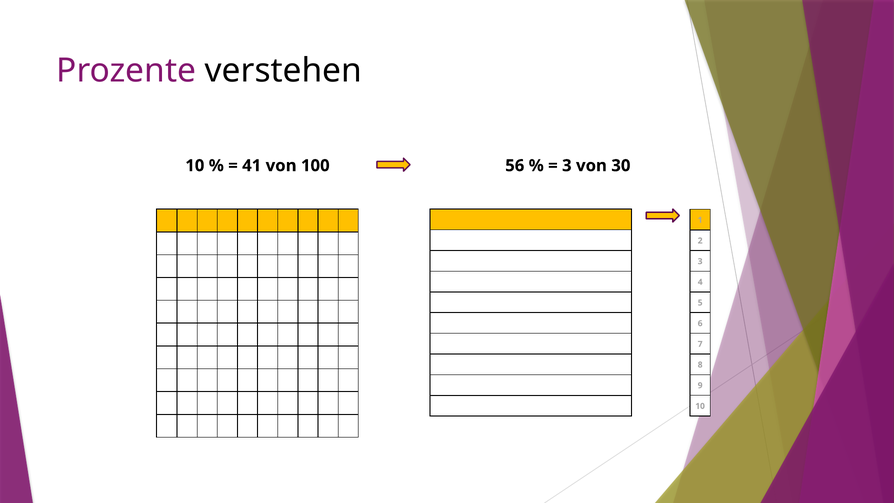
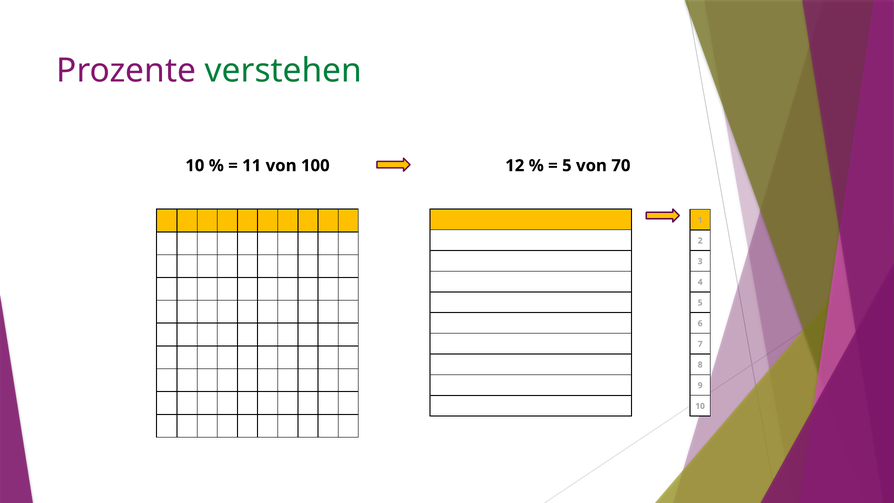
verstehen colour: black -> green
41: 41 -> 11
56: 56 -> 12
3 at (567, 166): 3 -> 5
30: 30 -> 70
